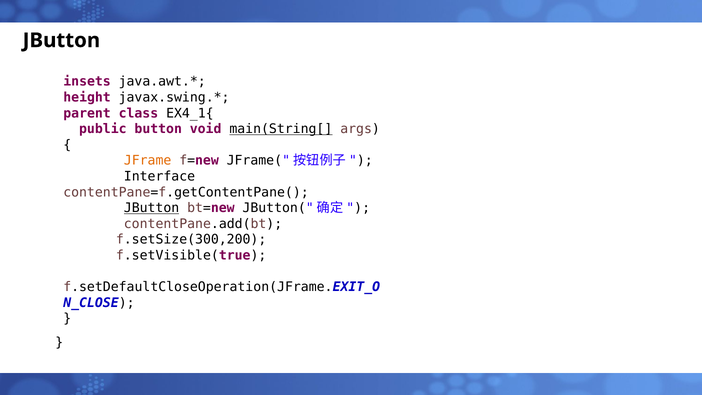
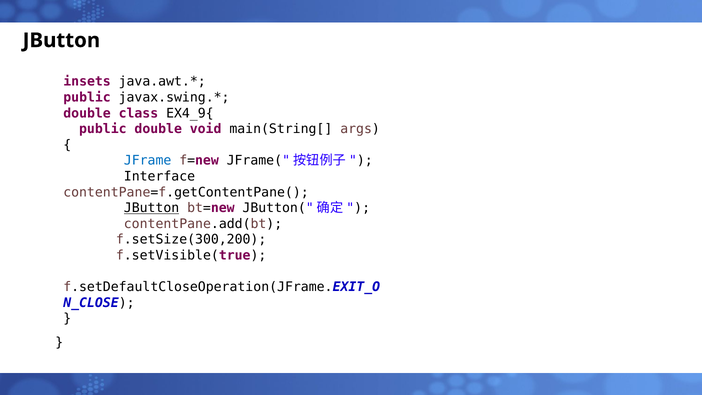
height at (87, 97): height -> public
parent at (87, 113): parent -> double
EX4_1{: EX4_1{ -> EX4_9{
public button: button -> double
main(String[ underline: present -> none
JFrame colour: orange -> blue
